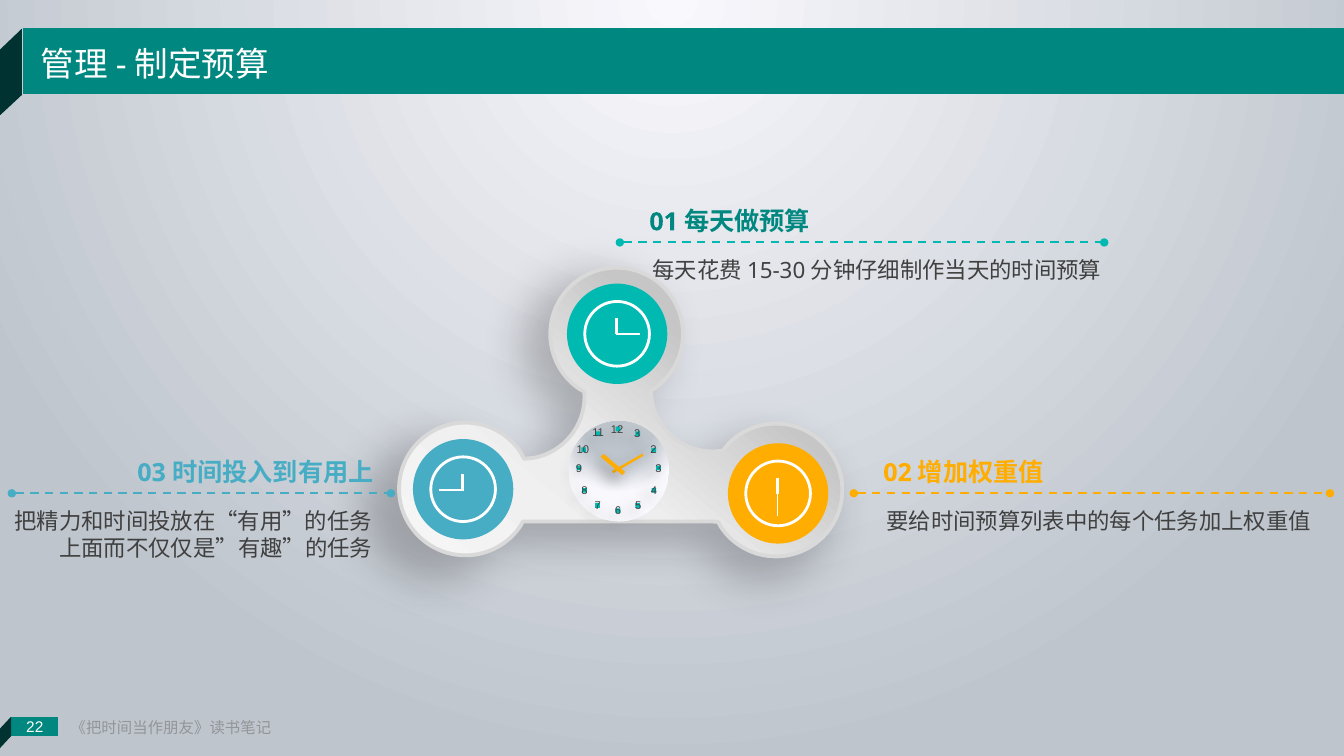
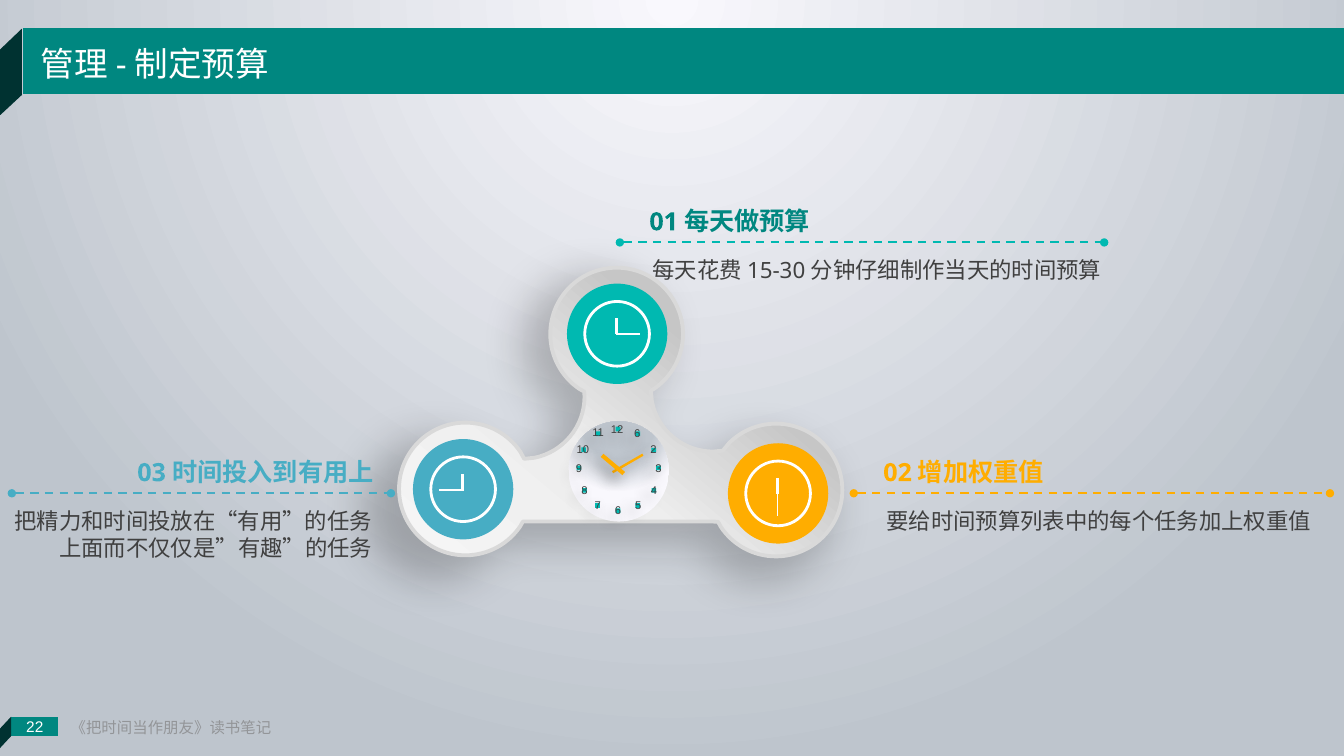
12 3: 3 -> 6
